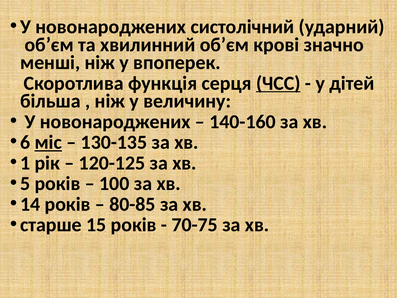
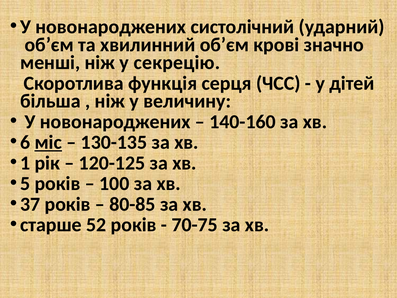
впоперек: впоперек -> секрецію
ЧСС underline: present -> none
14: 14 -> 37
15: 15 -> 52
